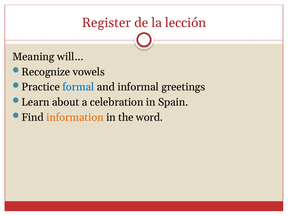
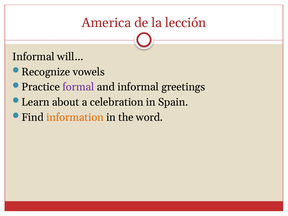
Register: Register -> America
Meaning at (33, 57): Meaning -> Informal
formal colour: blue -> purple
